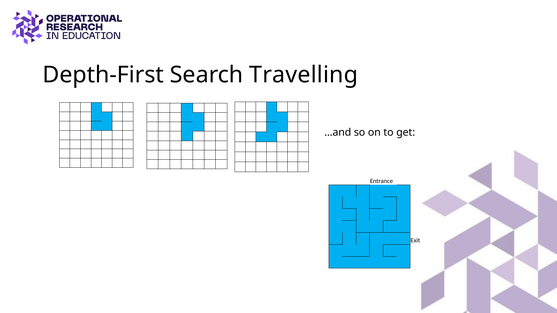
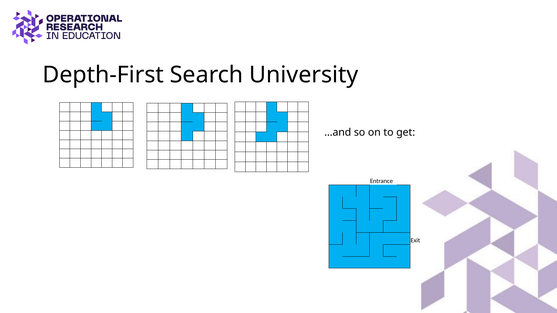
Travelling: Travelling -> University
